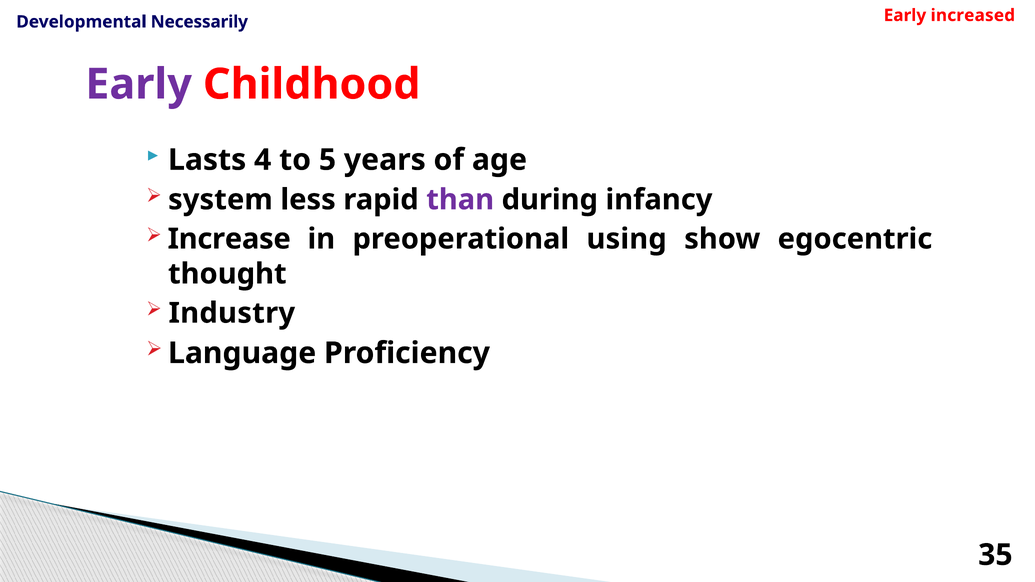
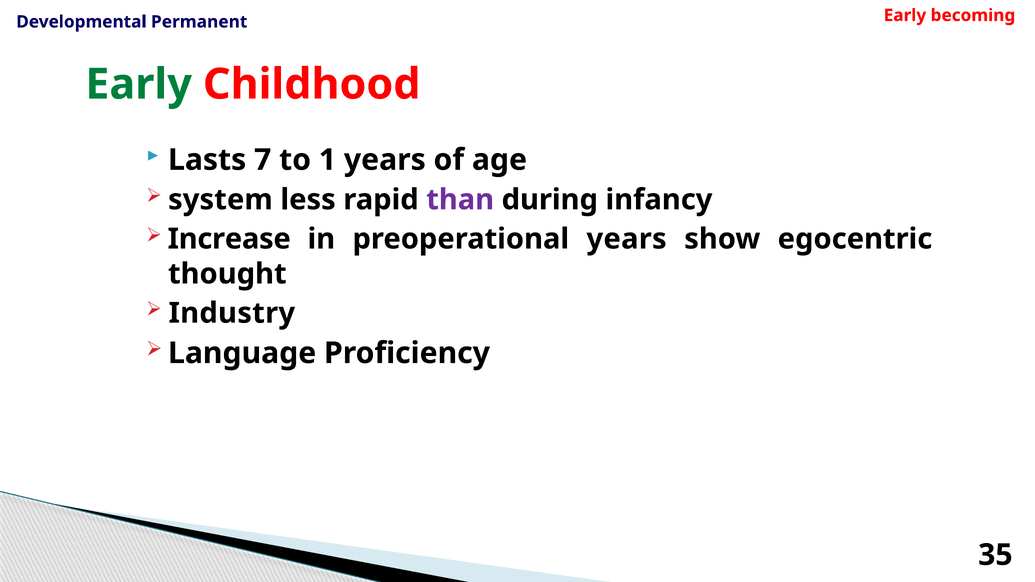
increased: increased -> becoming
Necessarily: Necessarily -> Permanent
Early at (139, 84) colour: purple -> green
4: 4 -> 7
5: 5 -> 1
preoperational using: using -> years
